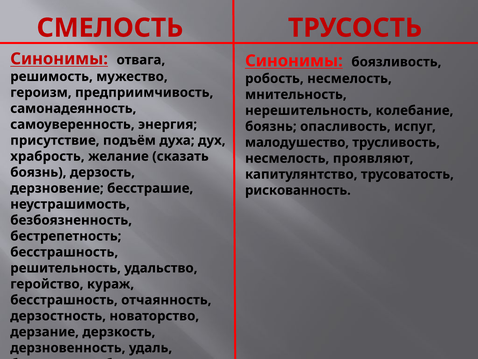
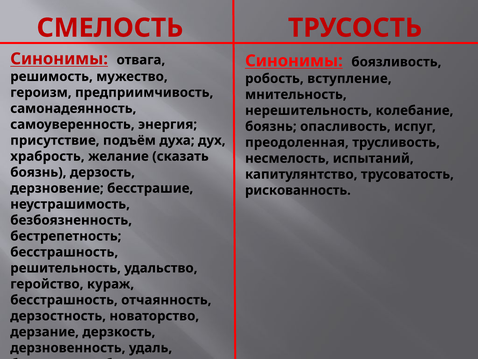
робость несмелость: несмелость -> вступление
малодушество: малодушество -> преодоленная
проявляют: проявляют -> испытаний
